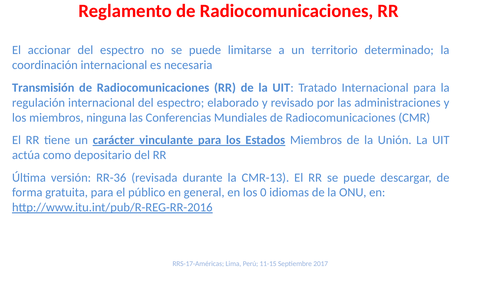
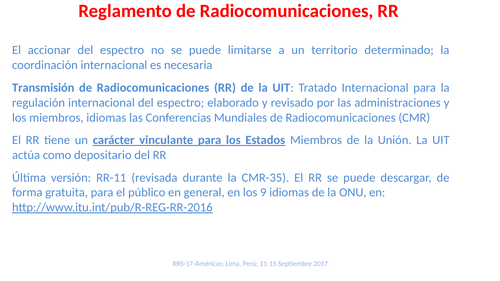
miembros ninguna: ninguna -> idiomas
RR-36: RR-36 -> RR-11
CMR-13: CMR-13 -> CMR-35
0: 0 -> 9
